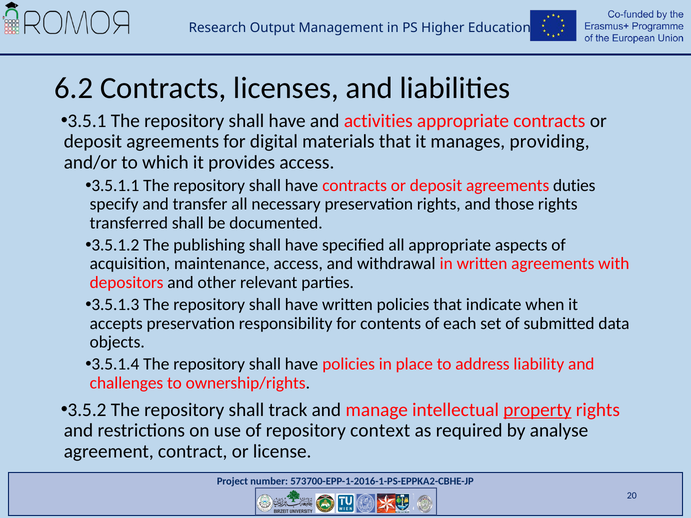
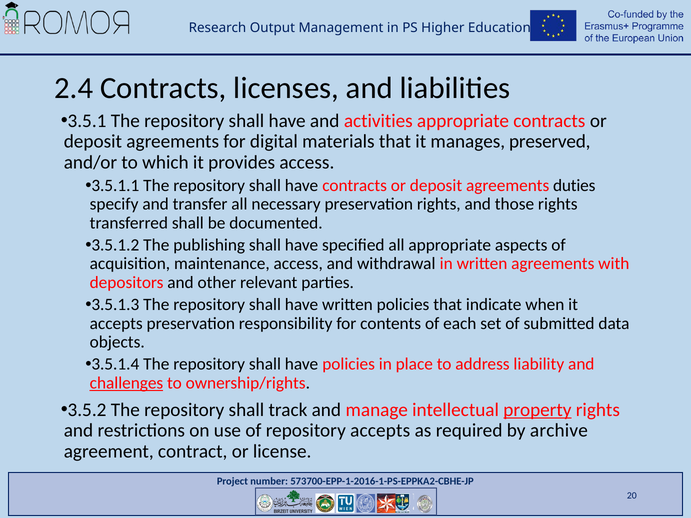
6.2: 6.2 -> 2.4
providing: providing -> preserved
challenges underline: none -> present
repository context: context -> accepts
analyse: analyse -> archive
